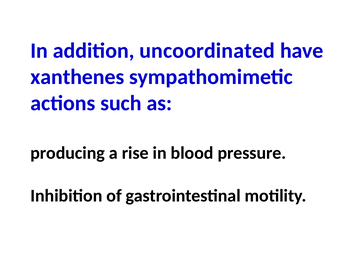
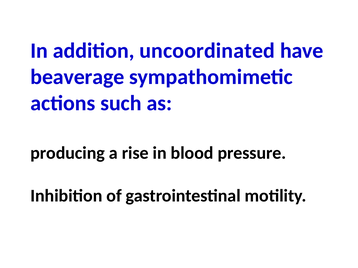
xanthenes: xanthenes -> beaverage
